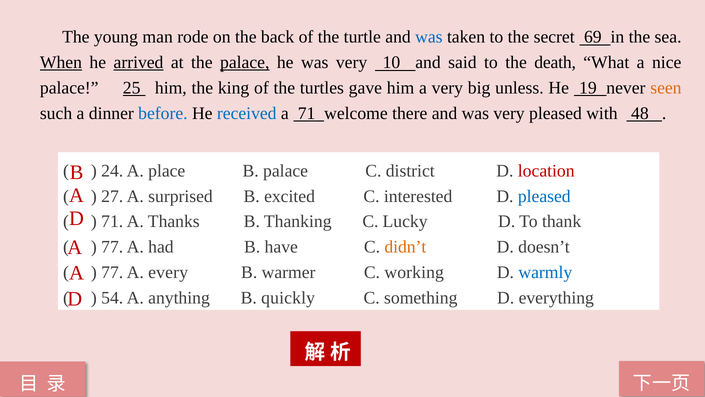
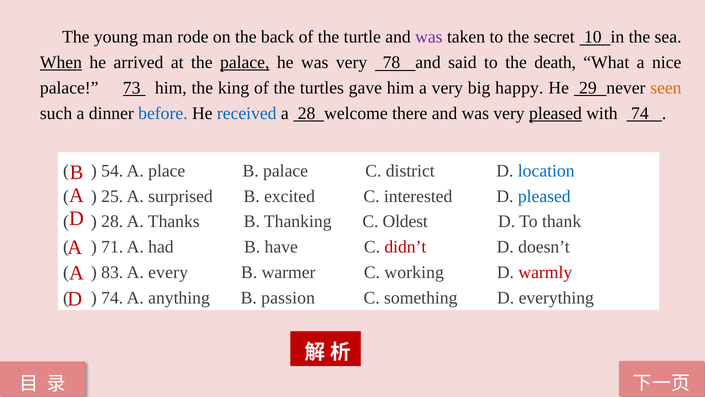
was at (429, 37) colour: blue -> purple
69: 69 -> 10
arrived underline: present -> none
10: 10 -> 78
25: 25 -> 73
unless: unless -> happy
19: 19 -> 29
a 71: 71 -> 28
pleased at (555, 113) underline: none -> present
with 48: 48 -> 74
24: 24 -> 54
location colour: red -> blue
27: 27 -> 25
71 at (112, 221): 71 -> 28
Lucky: Lucky -> Oldest
77 at (112, 247): 77 -> 71
didn’t colour: orange -> red
77 at (112, 272): 77 -> 83
warmly colour: blue -> red
54 at (112, 298): 54 -> 74
quickly: quickly -> passion
